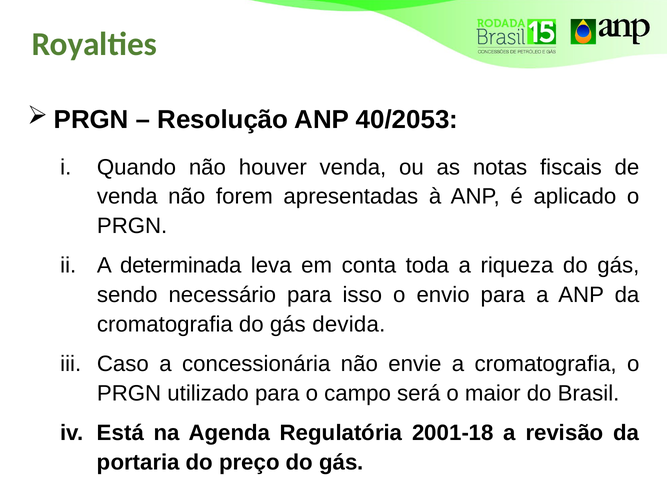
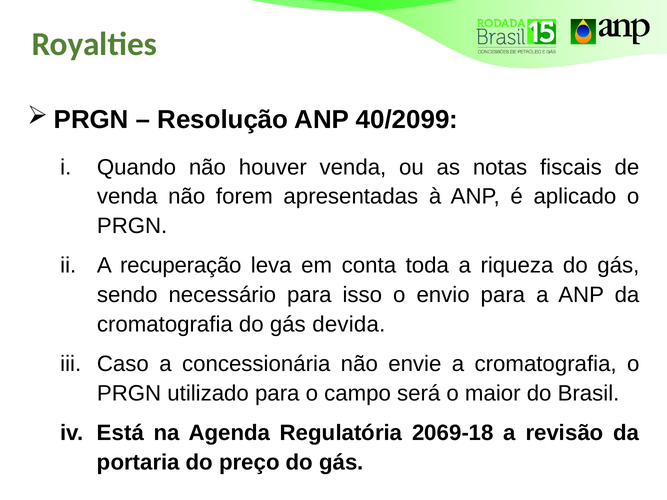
40/2053: 40/2053 -> 40/2099
determinada: determinada -> recuperação
2001-18: 2001-18 -> 2069-18
